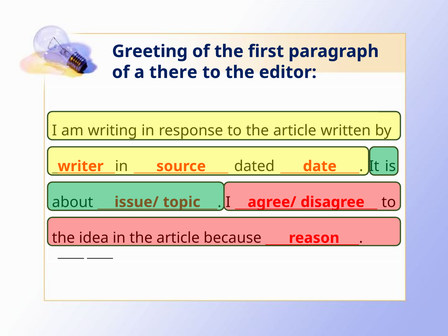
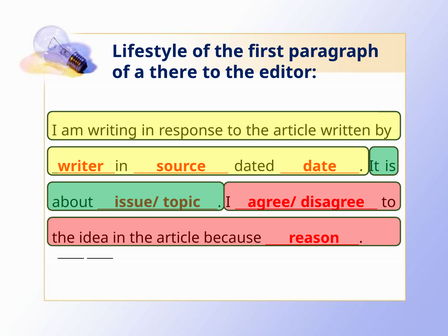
Greeting: Greeting -> Lifestyle
